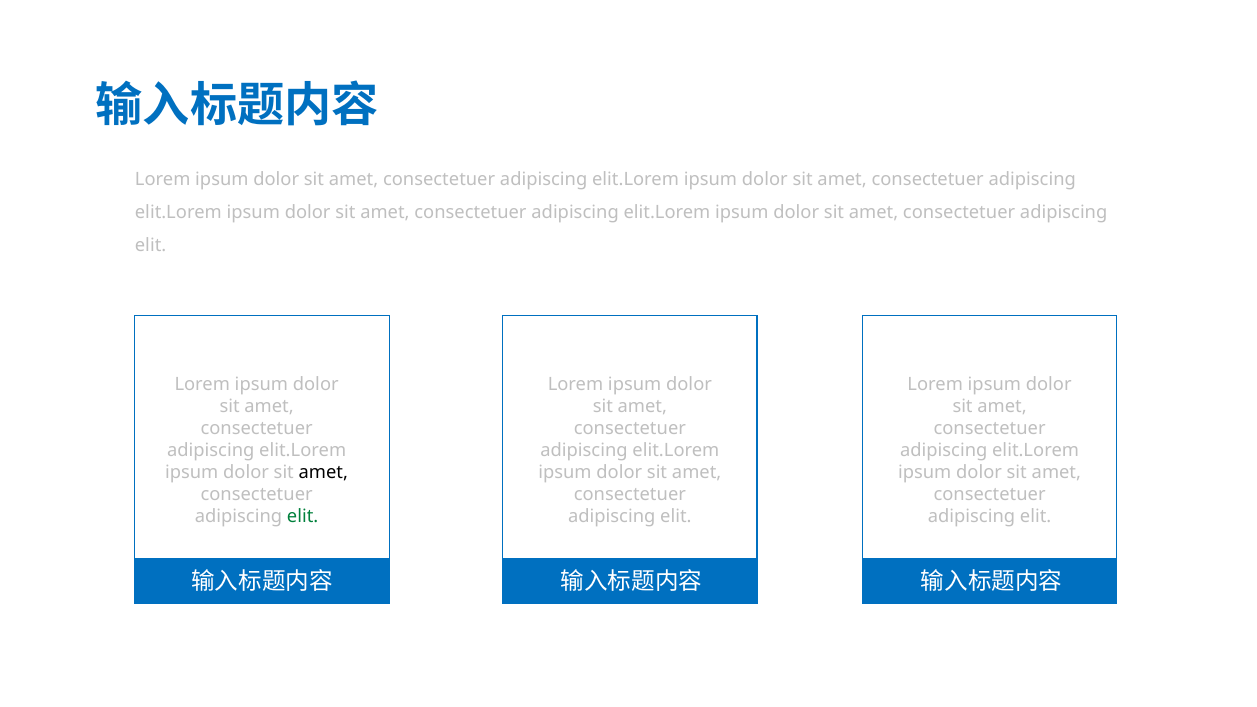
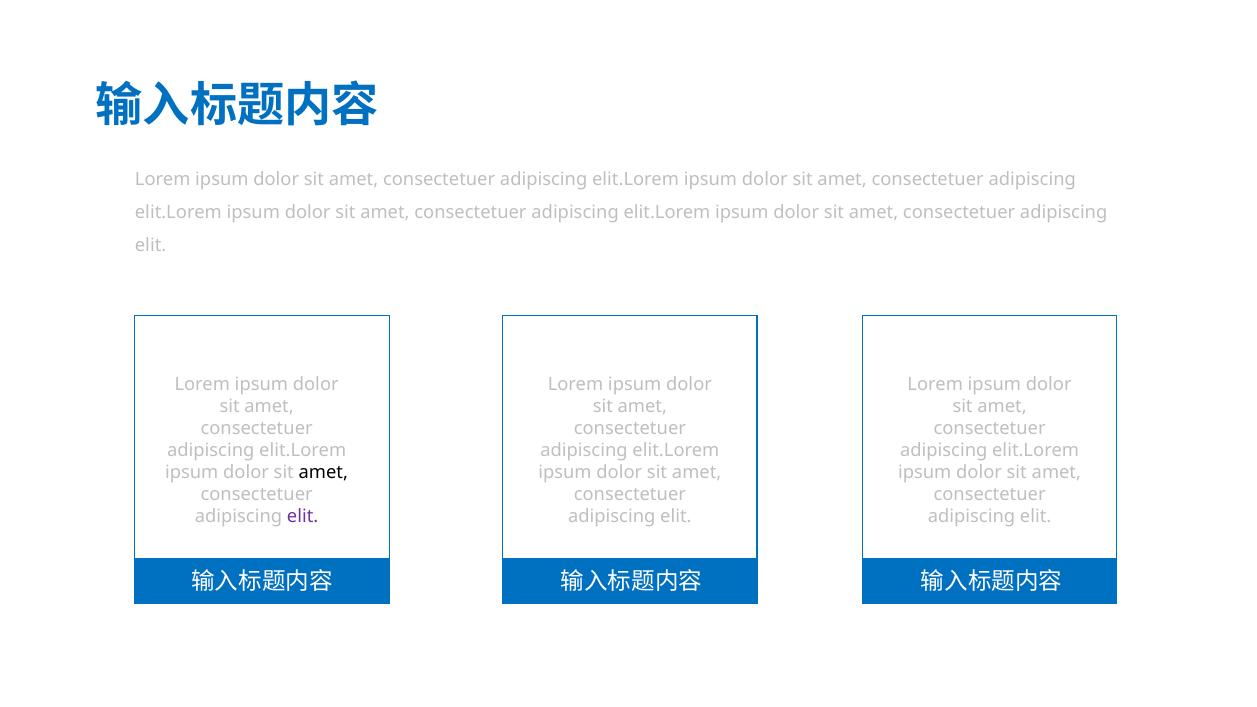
elit at (303, 516) colour: green -> purple
